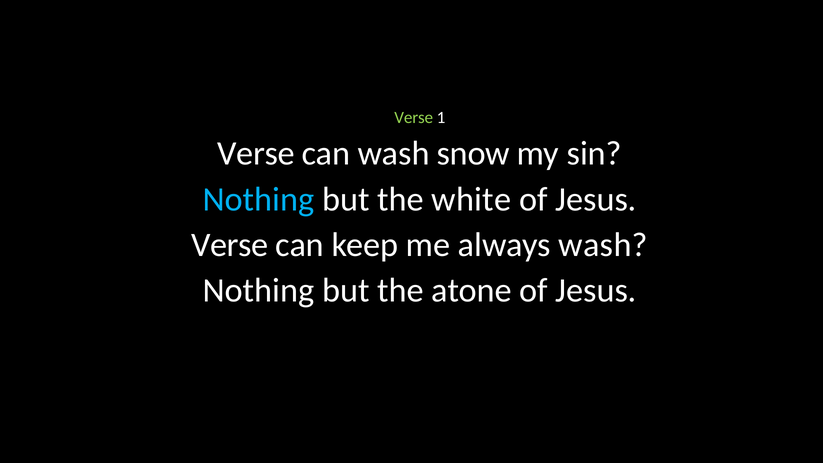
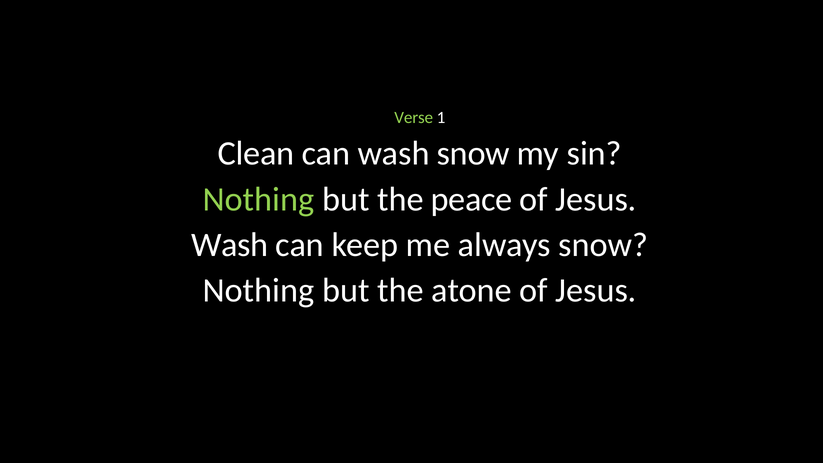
Verse at (256, 154): Verse -> Clean
Nothing at (259, 199) colour: light blue -> light green
white: white -> peace
Verse at (230, 245): Verse -> Wash
always wash: wash -> snow
